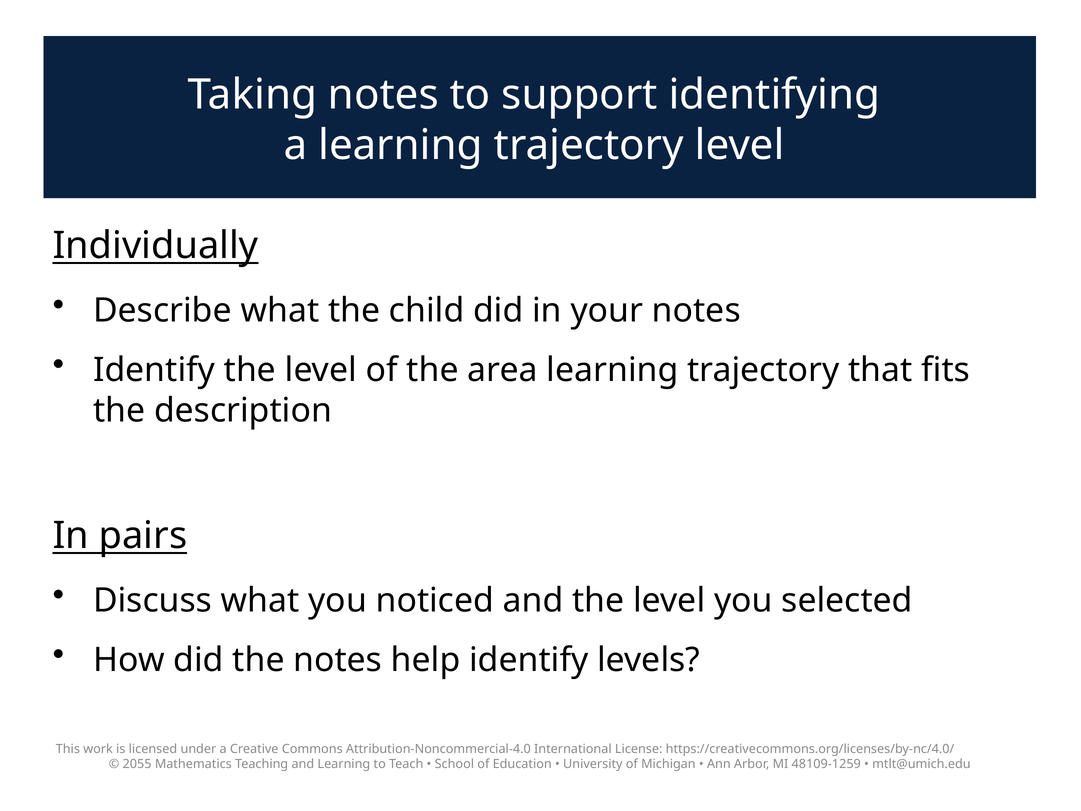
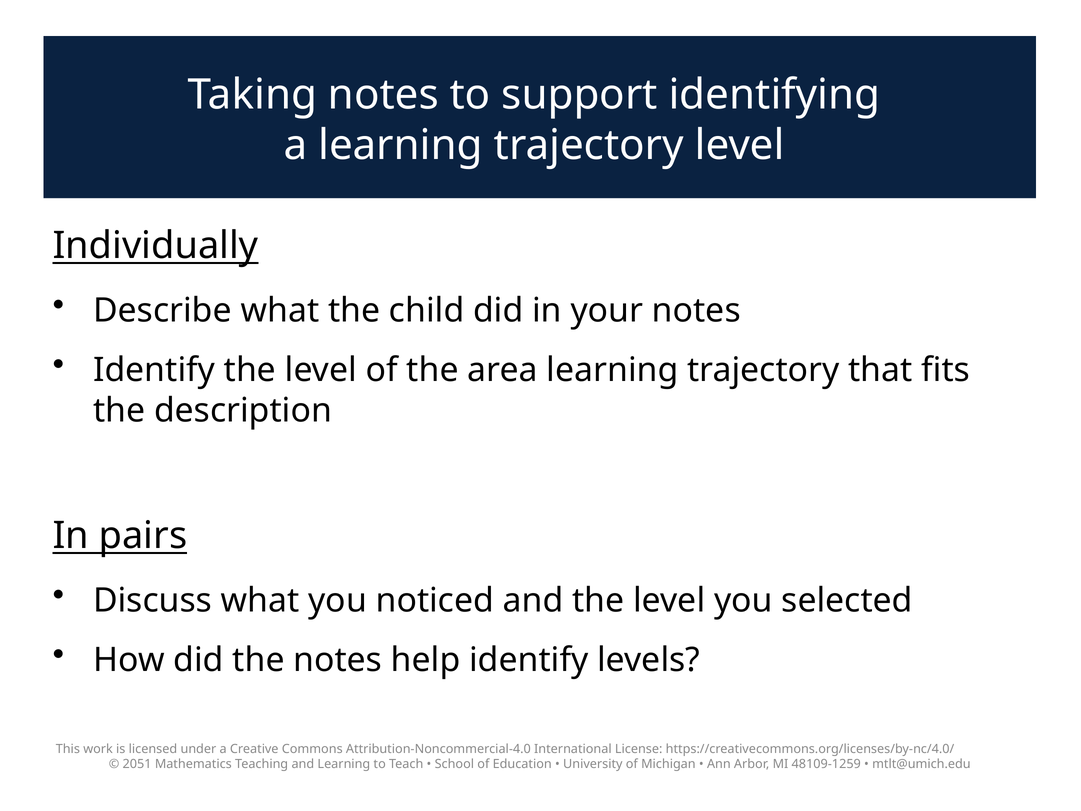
2055: 2055 -> 2051
